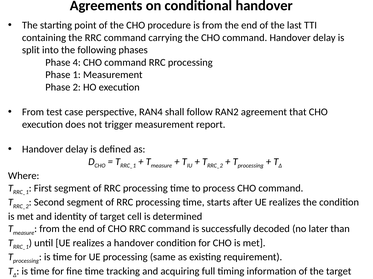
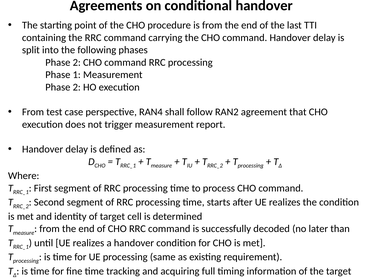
4 at (77, 63): 4 -> 2
